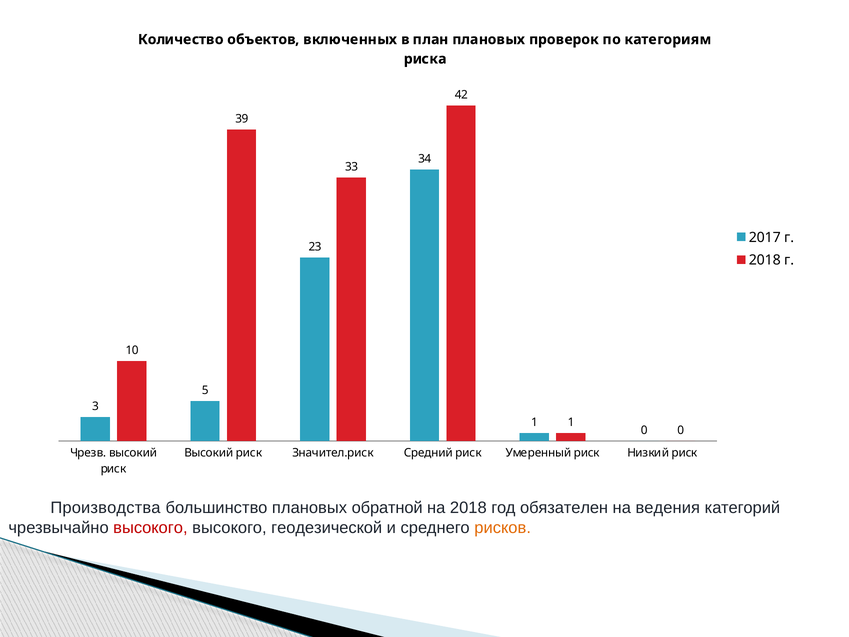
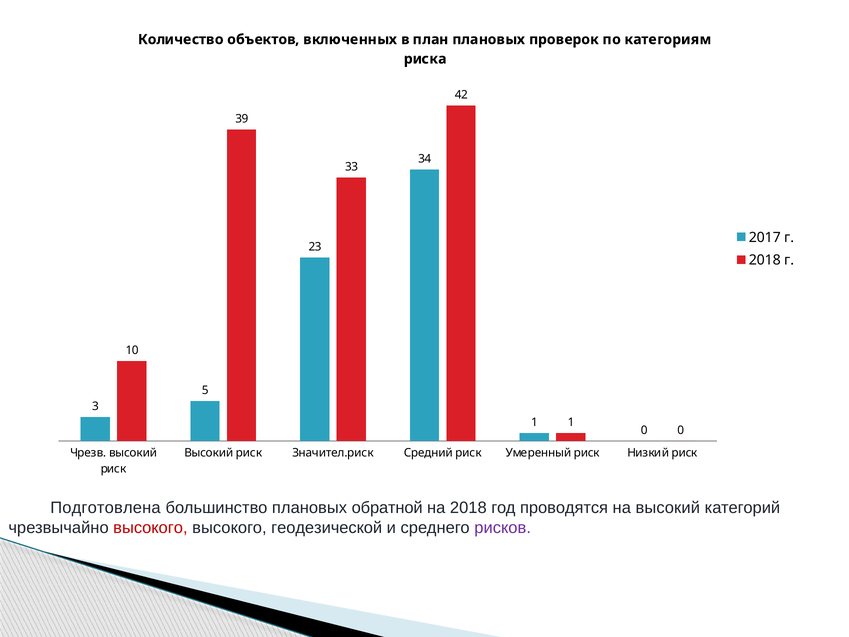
Производства: Производства -> Подготовлена
обязателен: обязателен -> проводятся
на ведения: ведения -> высокий
рисков colour: orange -> purple
